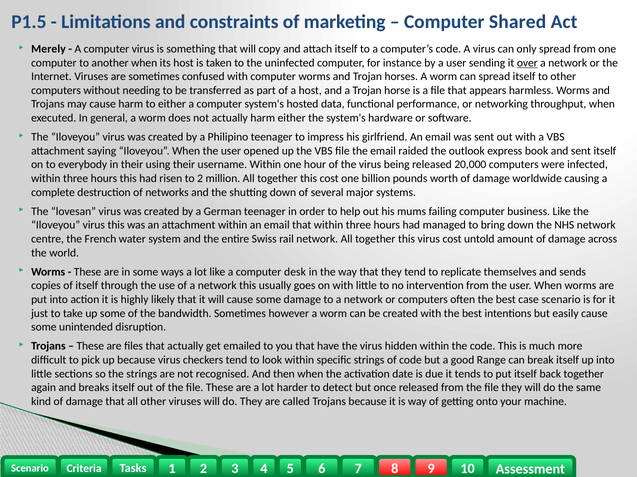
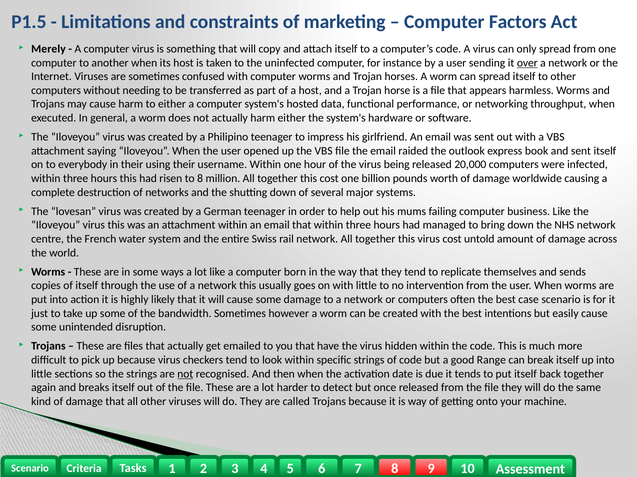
Shared: Shared -> Factors
to 2: 2 -> 8
desk: desk -> born
not at (185, 374) underline: none -> present
